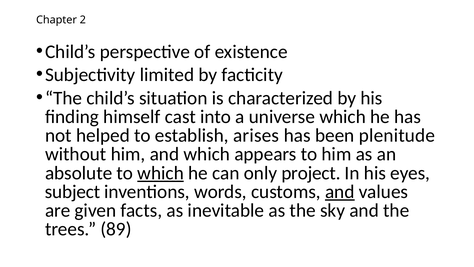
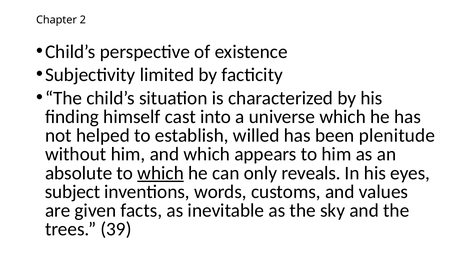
arises: arises -> willed
project: project -> reveals
and at (340, 191) underline: present -> none
89: 89 -> 39
